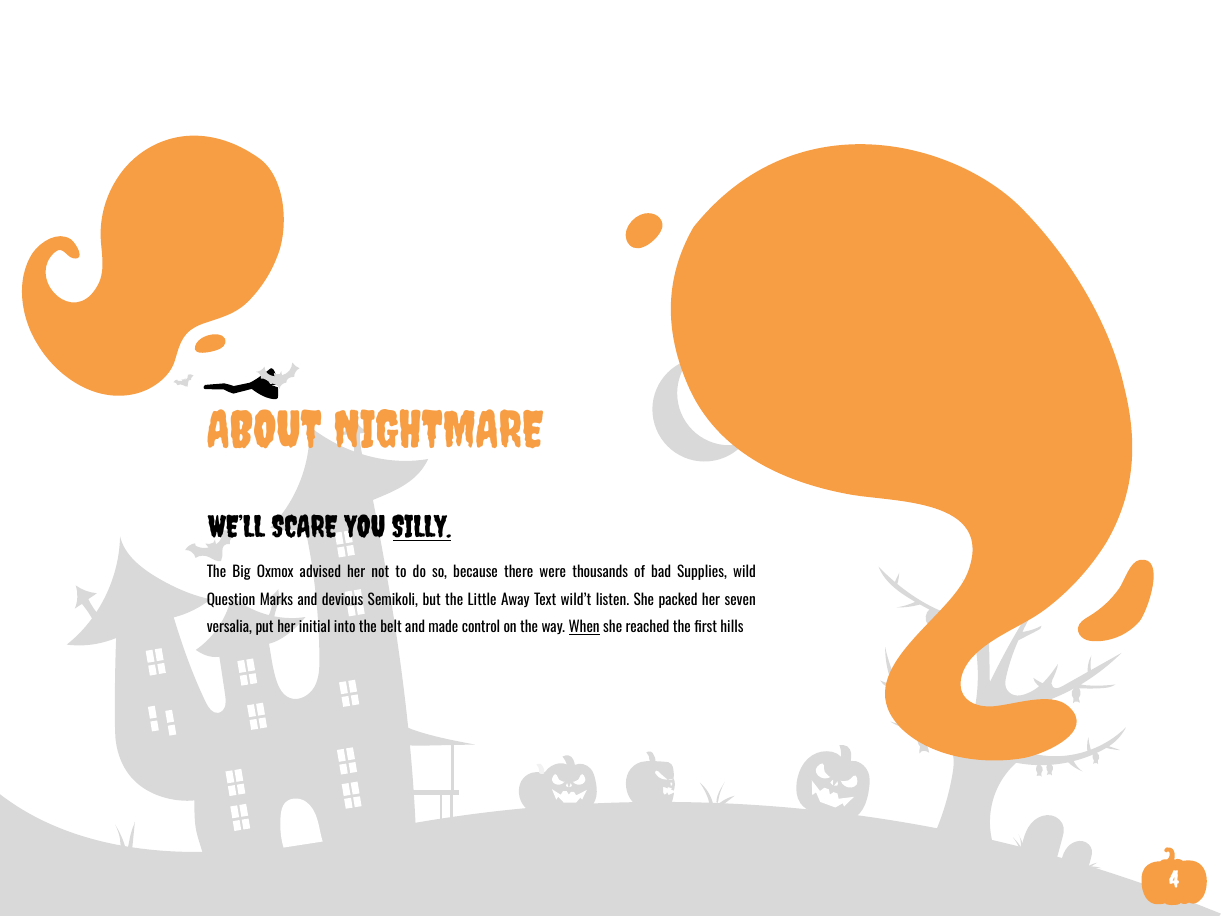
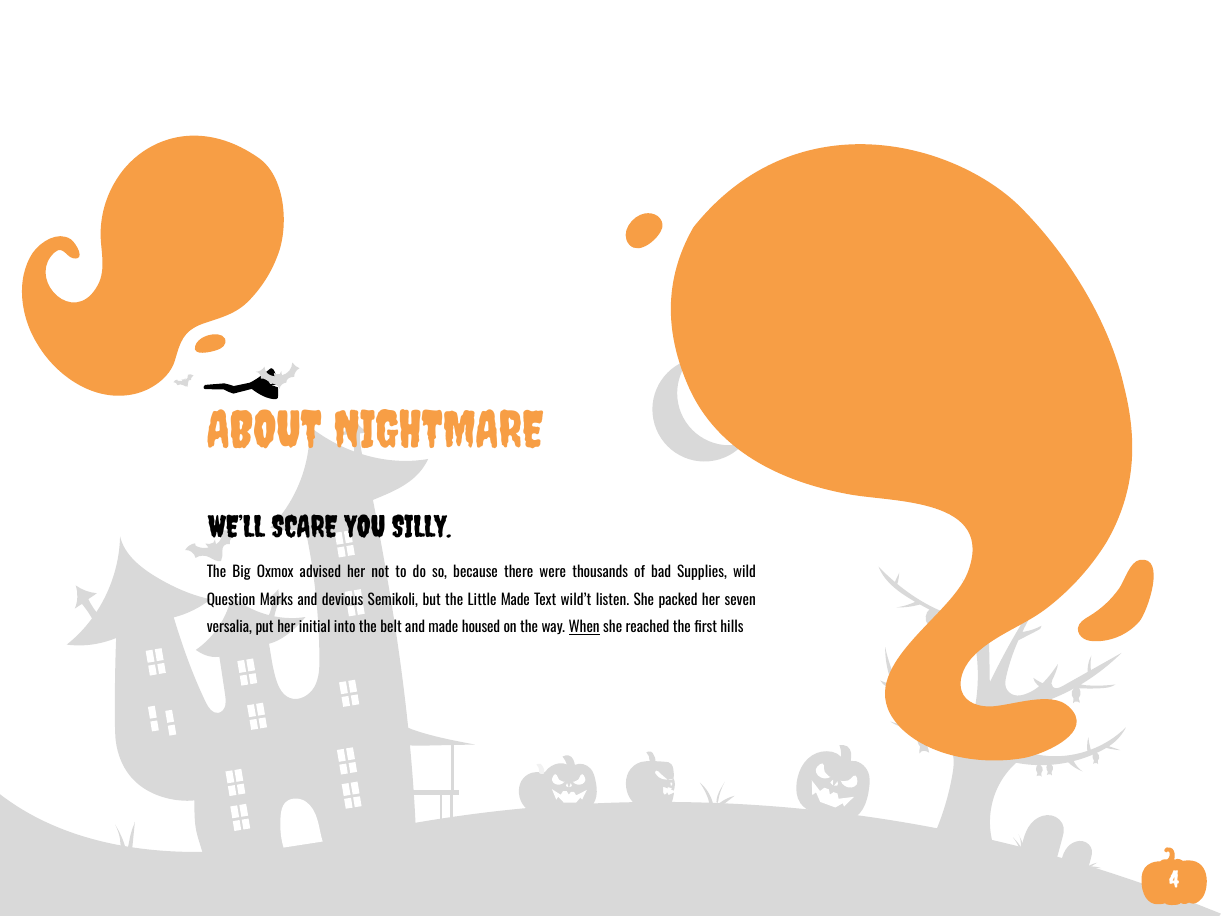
SILLY underline: present -> none
Little Away: Away -> Made
control: control -> housed
